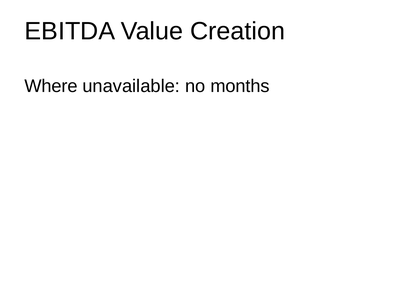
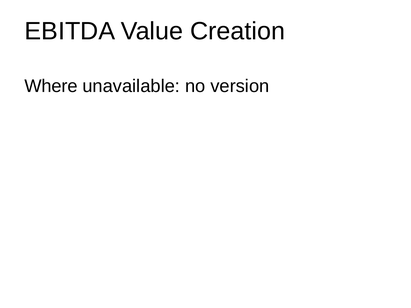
months: months -> version
